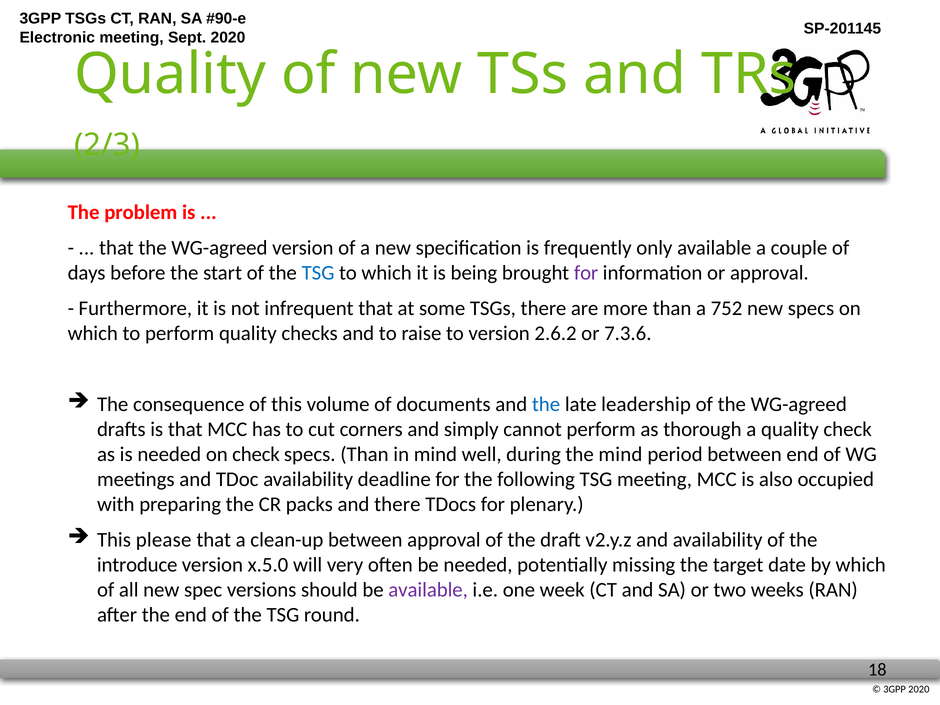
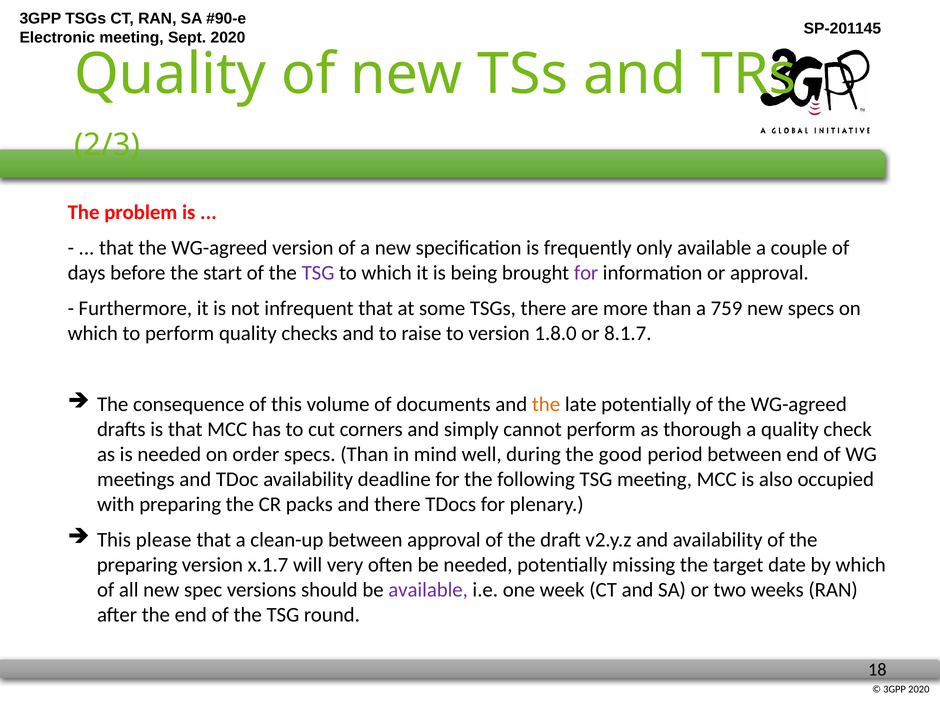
TSG at (318, 273) colour: blue -> purple
752: 752 -> 759
2.6.2: 2.6.2 -> 1.8.0
7.3.6: 7.3.6 -> 8.1.7
the at (546, 404) colour: blue -> orange
late leadership: leadership -> potentially
on check: check -> order
the mind: mind -> good
introduce at (137, 565): introduce -> preparing
x.5.0: x.5.0 -> x.1.7
